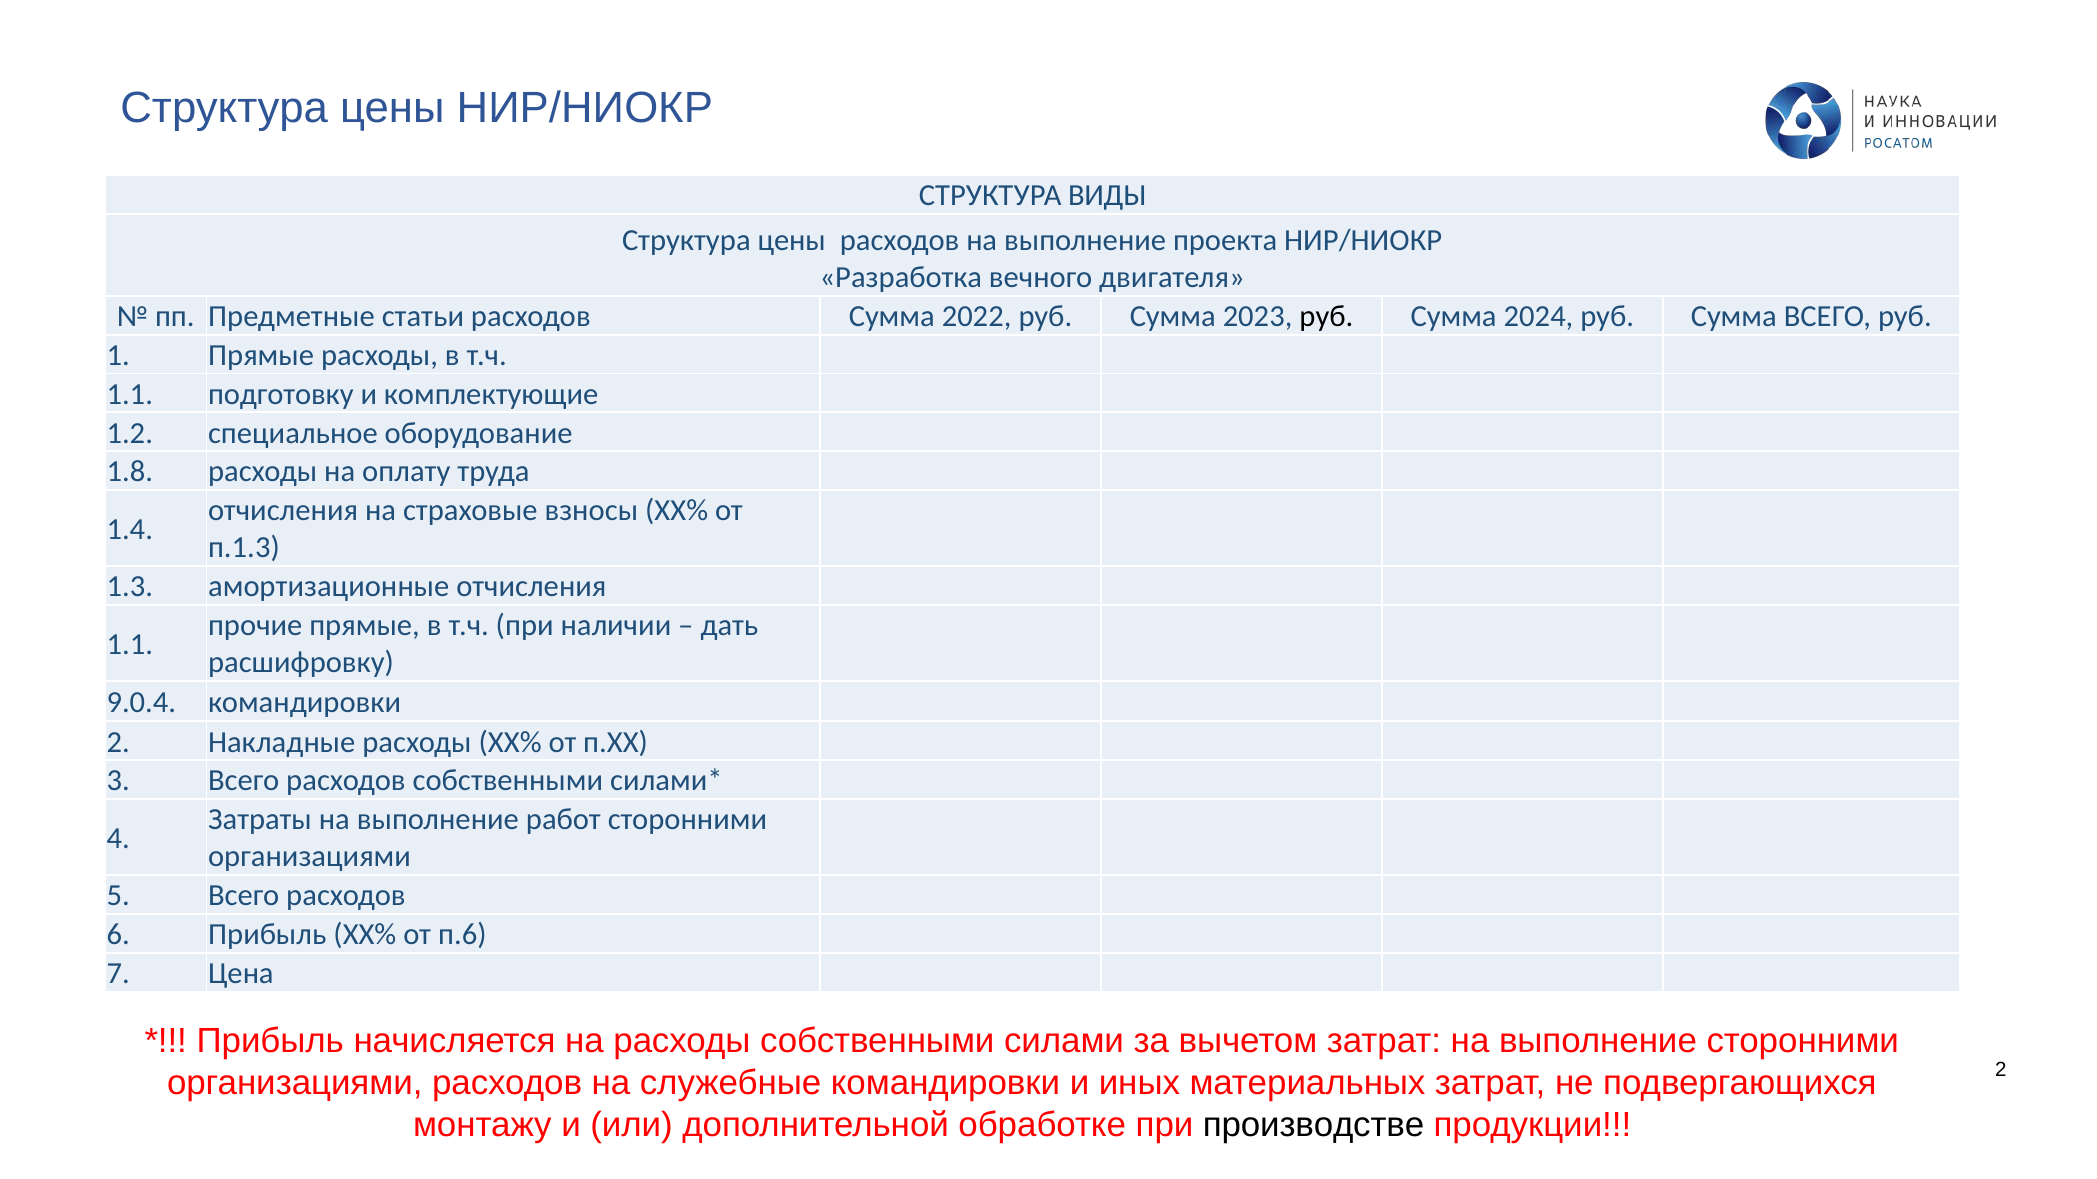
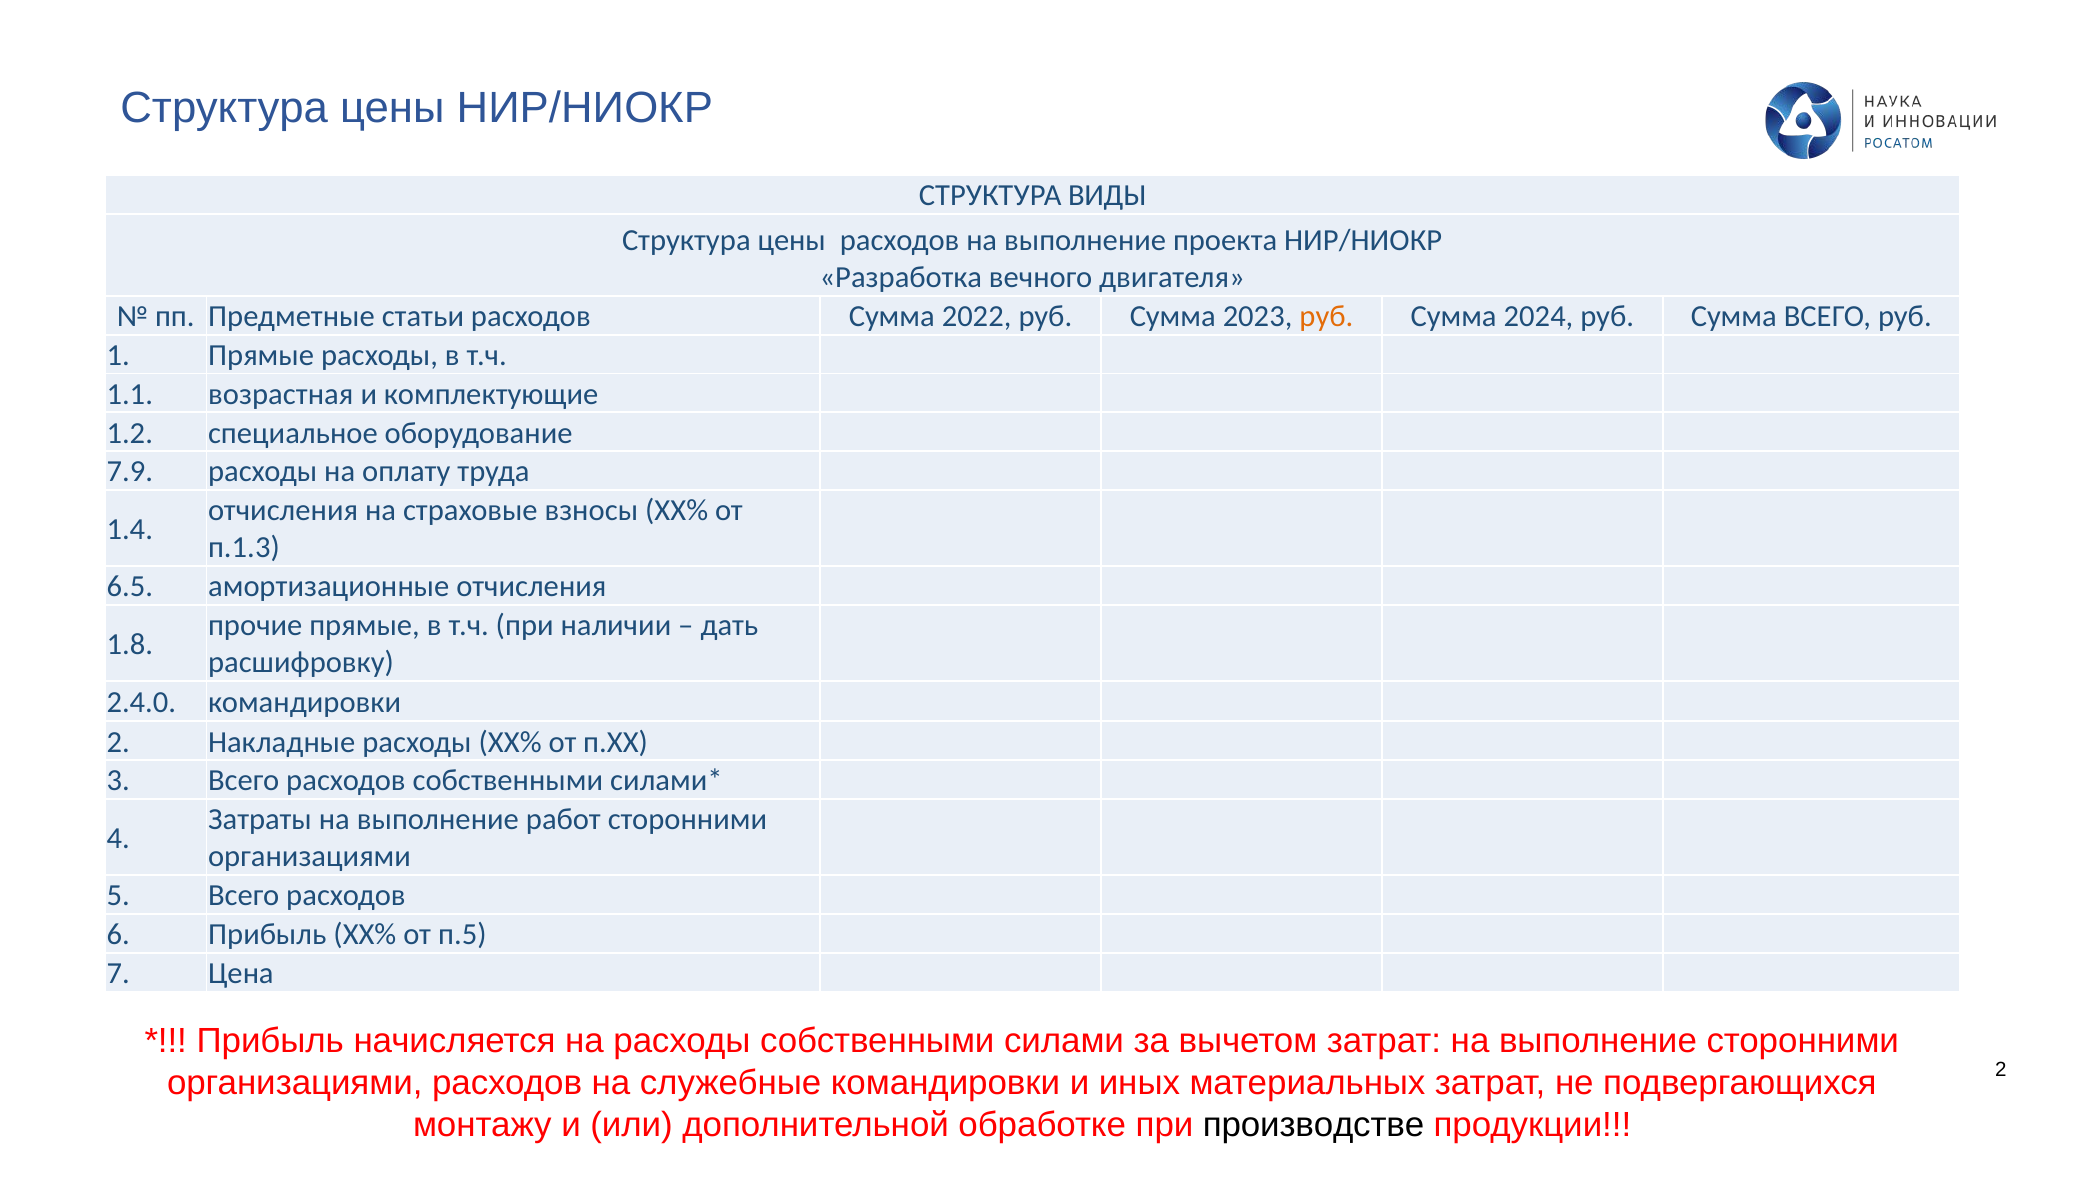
руб at (1326, 317) colour: black -> orange
подготовку: подготовку -> возрастная
1.8: 1.8 -> 7.9
1.3: 1.3 -> 6.5
1.1 at (130, 645): 1.1 -> 1.8
9.0.4: 9.0.4 -> 2.4.0
п.6: п.6 -> п.5
